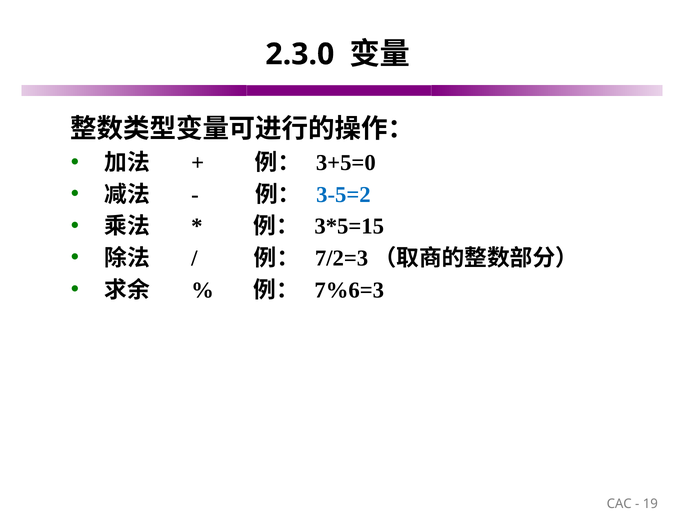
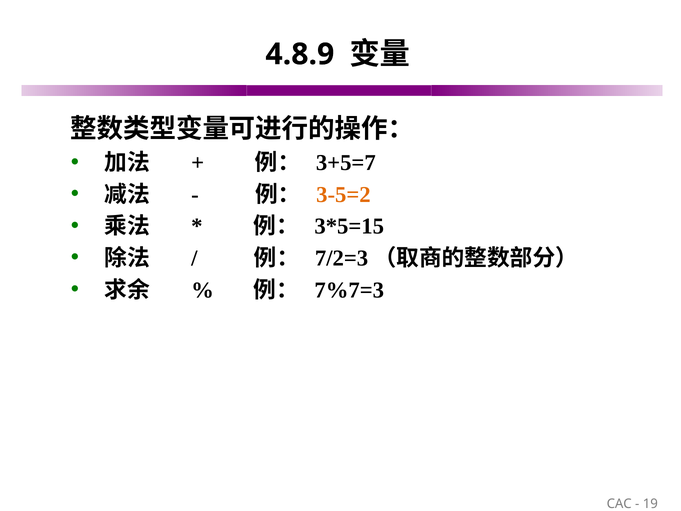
2.3.0: 2.3.0 -> 4.8.9
3+5=0: 3+5=0 -> 3+5=7
3-5=2 colour: blue -> orange
7%6=3: 7%6=3 -> 7%7=3
